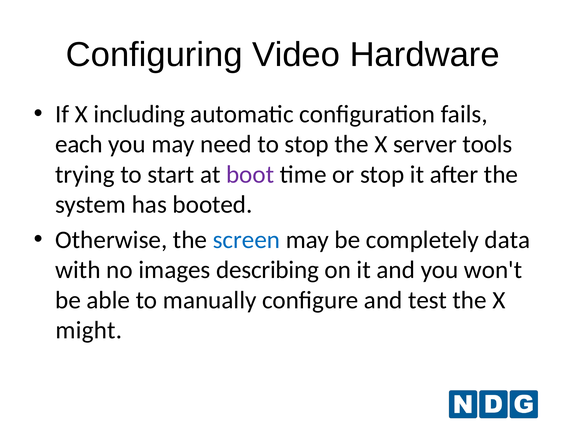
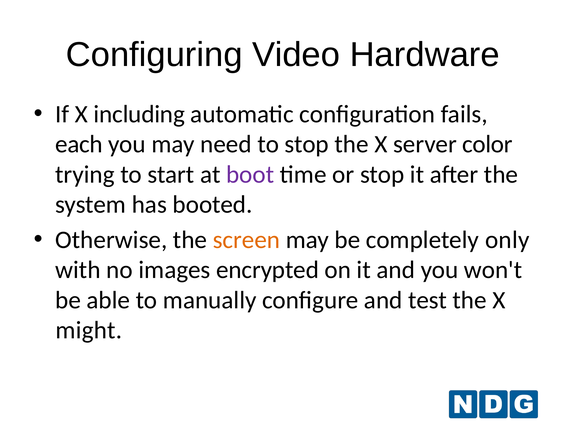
tools: tools -> color
screen colour: blue -> orange
data: data -> only
describing: describing -> encrypted
